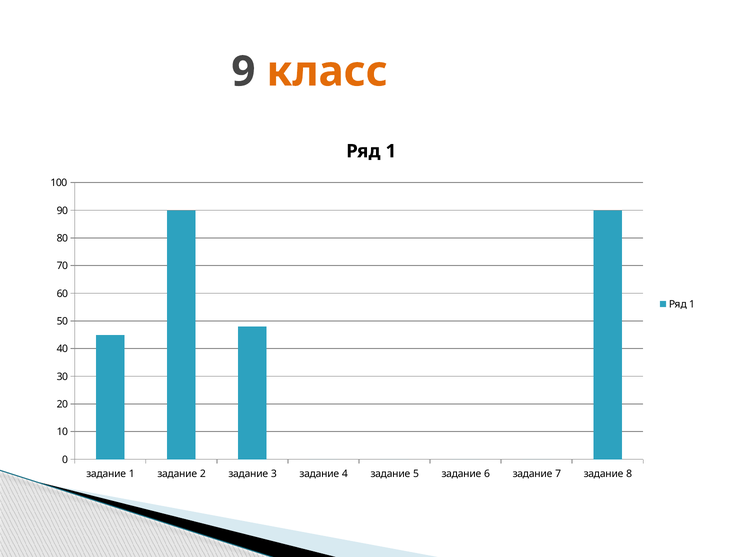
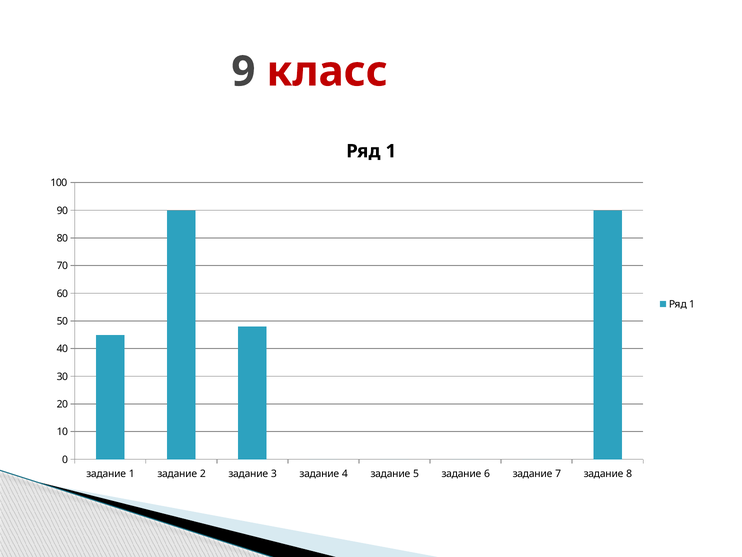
класс colour: orange -> red
